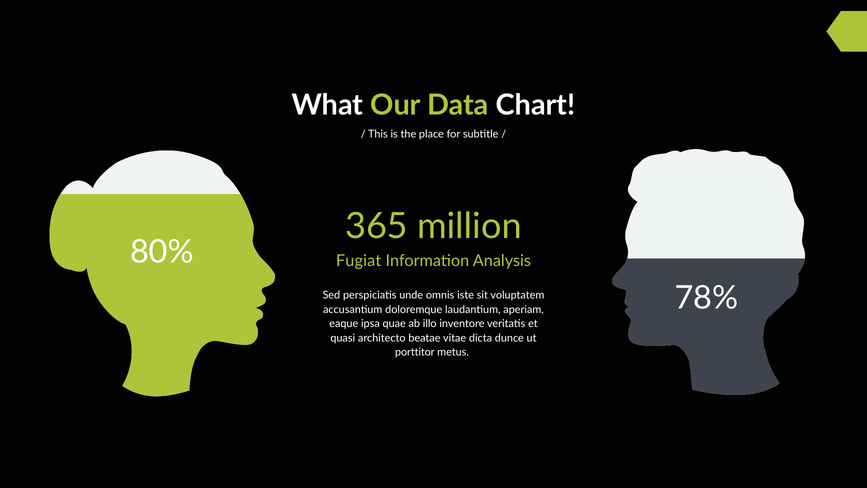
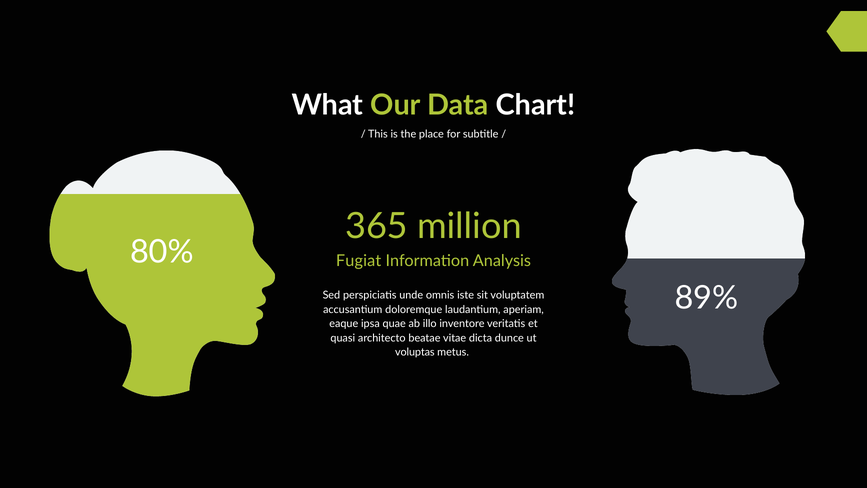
78%: 78% -> 89%
porttitor: porttitor -> voluptas
